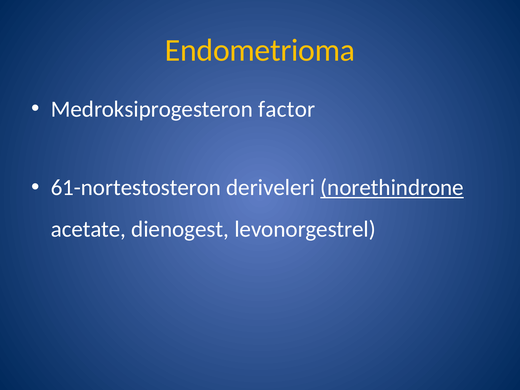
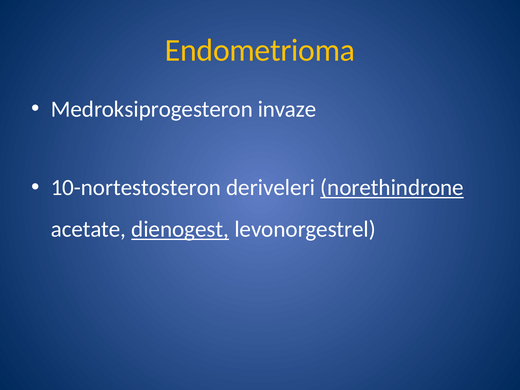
factor: factor -> invaze
61-nortestosteron: 61-nortestosteron -> 10-nortestosteron
dienogest underline: none -> present
